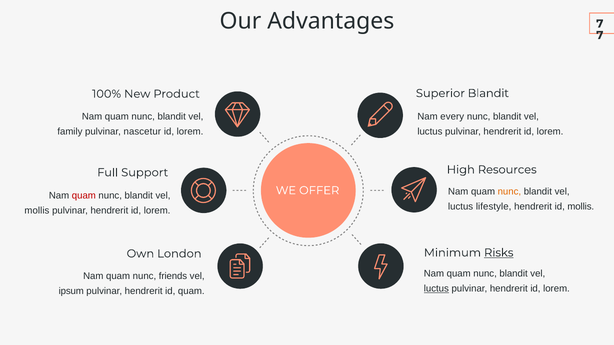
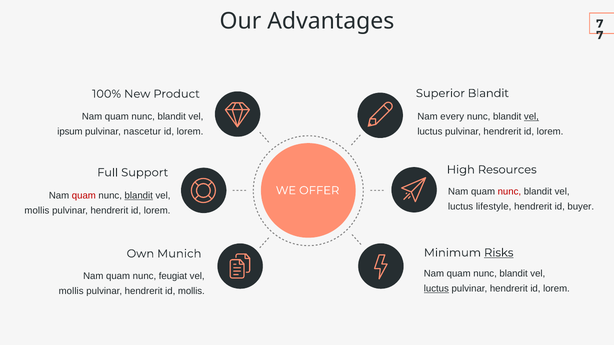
vel at (531, 117) underline: none -> present
family: family -> ipsum
nunc at (509, 192) colour: orange -> red
blandit at (139, 196) underline: none -> present
id mollis: mollis -> buyer
London: London -> Munich
friends: friends -> feugiat
ipsum at (71, 291): ipsum -> mollis
id quam: quam -> mollis
